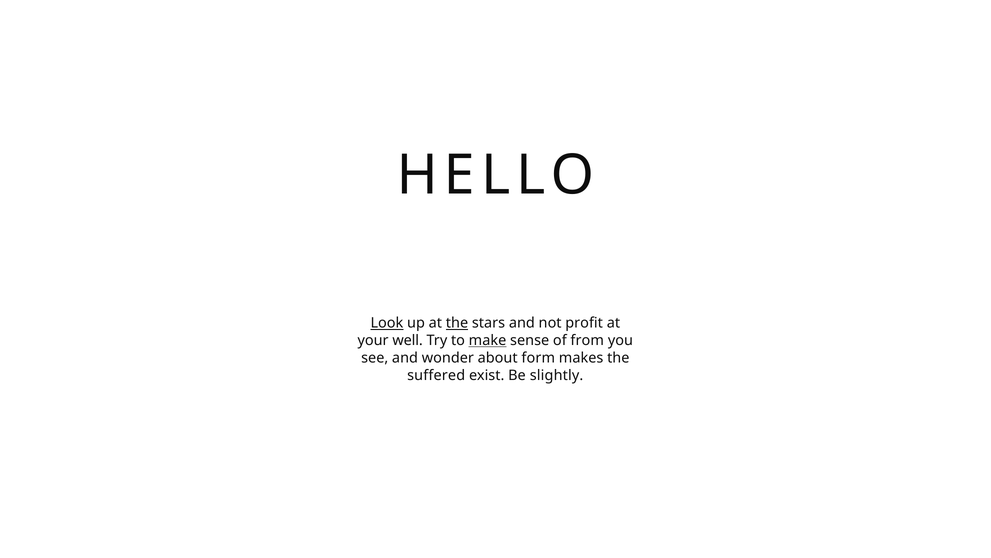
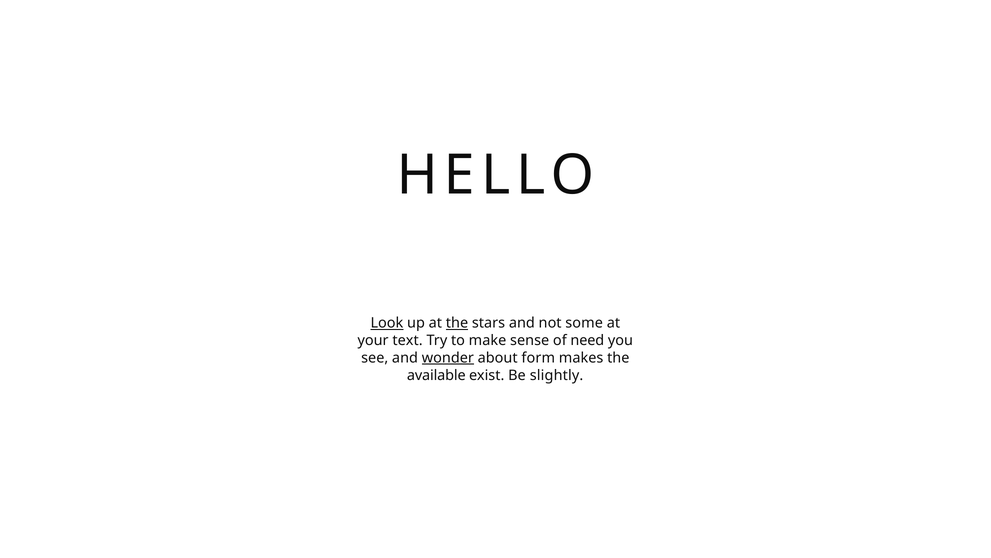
profit: profit -> some
well: well -> text
make underline: present -> none
from: from -> need
wonder underline: none -> present
suffered: suffered -> available
